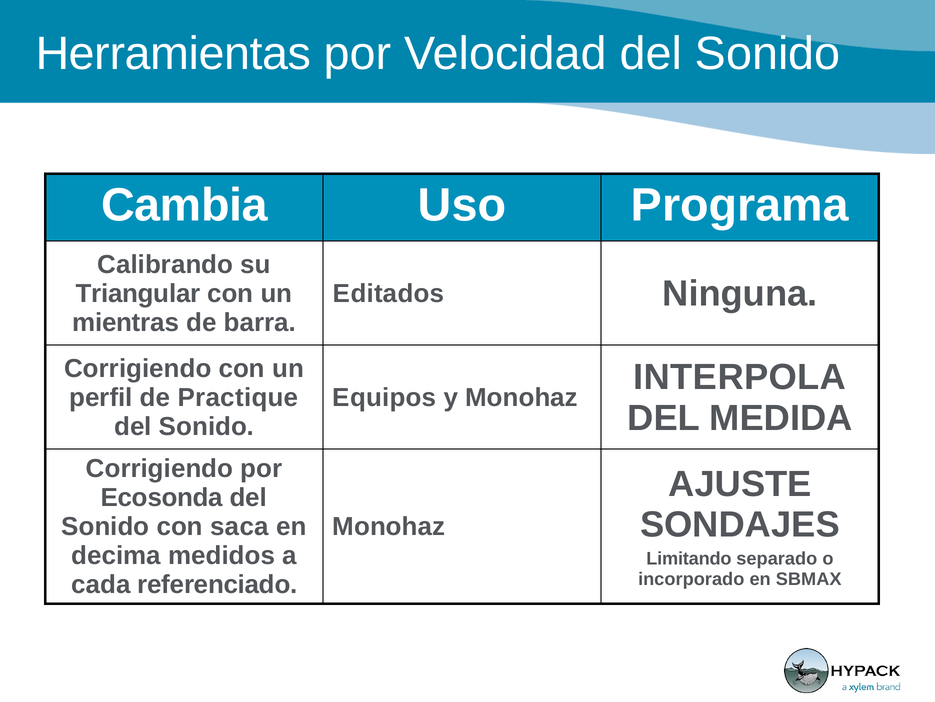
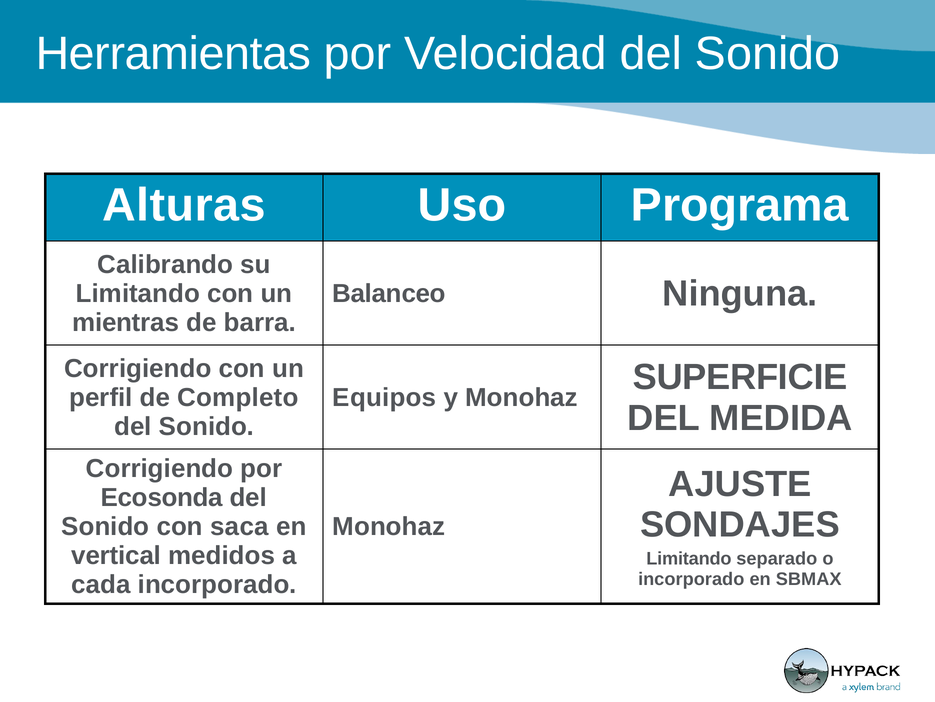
Cambia: Cambia -> Alturas
Triangular at (138, 293): Triangular -> Limitando
Editados: Editados -> Balanceo
INTERPOLA: INTERPOLA -> SUPERFICIE
Practique: Practique -> Completo
decima: decima -> vertical
cada referenciado: referenciado -> incorporado
